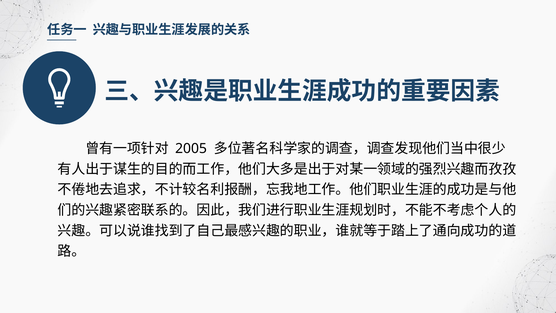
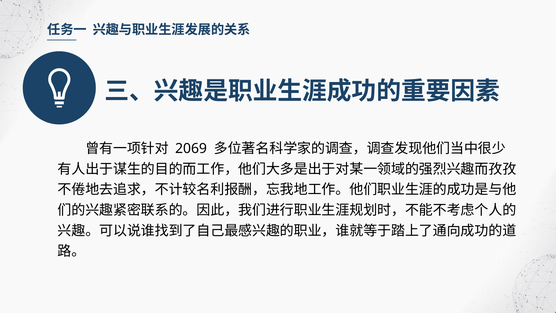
2005: 2005 -> 2069
